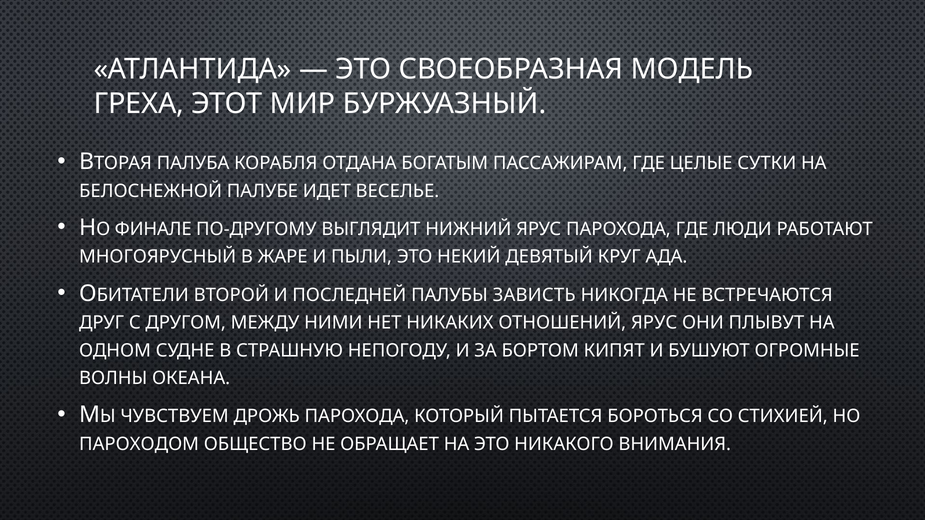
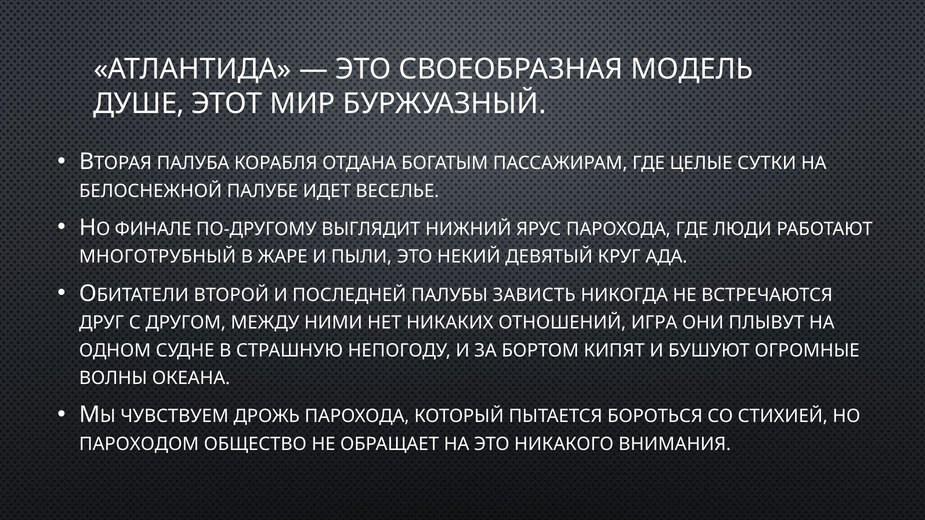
ГРЕХА: ГРЕХА -> ДУШЕ
МНОГОЯРУСНЫЙ: МНОГОЯРУСНЫЙ -> МНОГОТРУБНЫЙ
ОТНОШЕНИЙ ЯРУС: ЯРУС -> ИГРА
